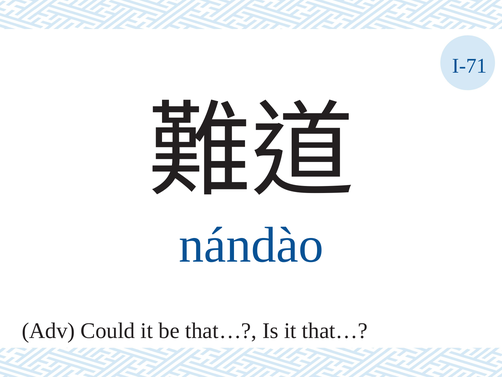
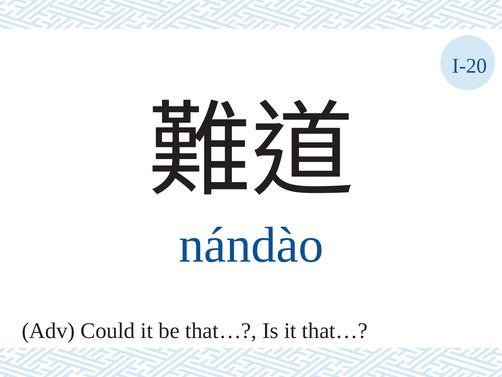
I-71: I-71 -> I-20
